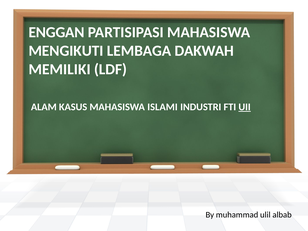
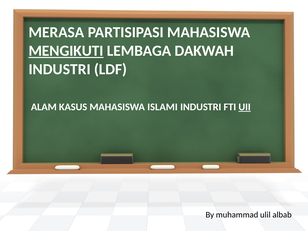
ENGGAN: ENGGAN -> MERASA
MENGIKUTI underline: none -> present
MEMILIKI at (60, 69): MEMILIKI -> INDUSTRI
